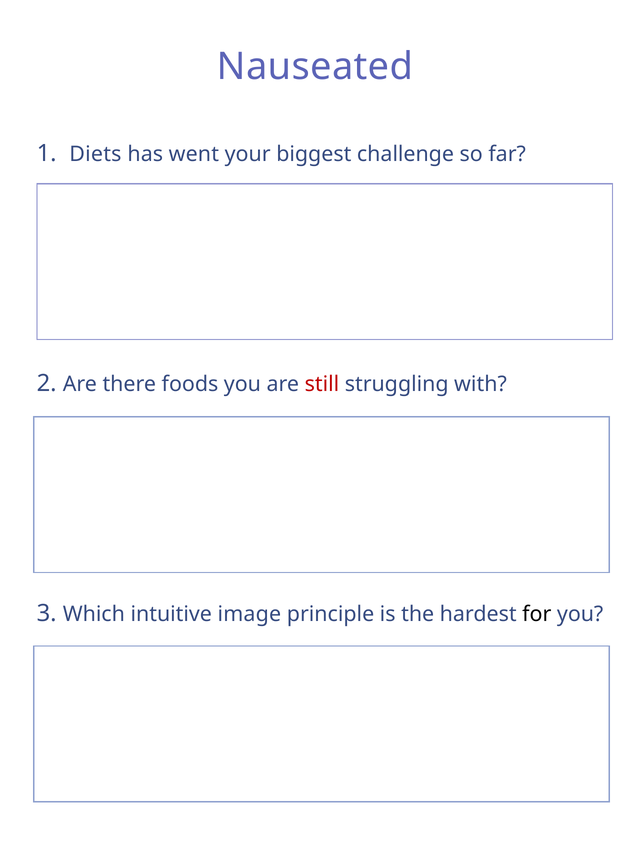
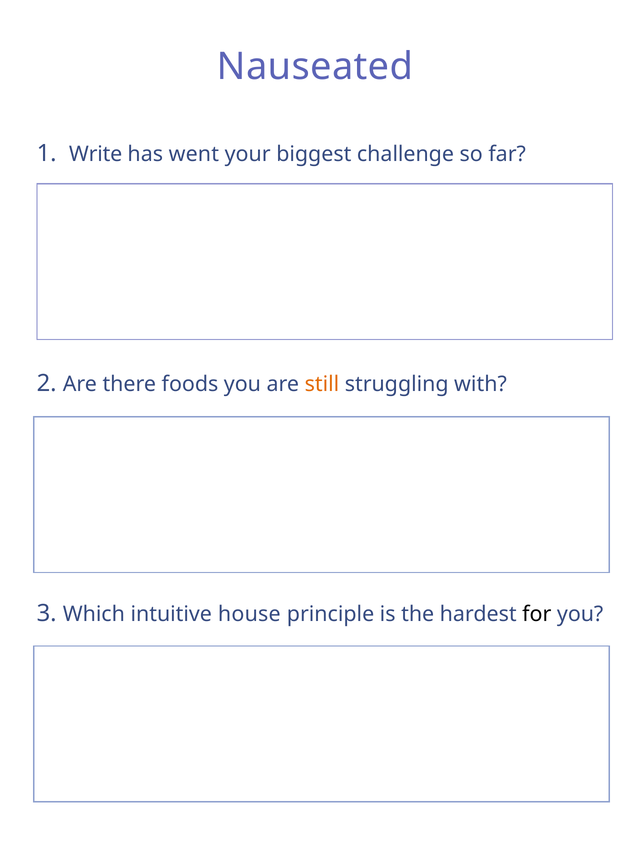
Diets: Diets -> Write
still colour: red -> orange
image: image -> house
